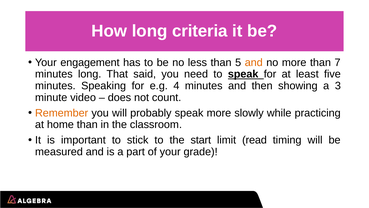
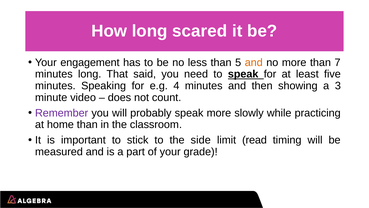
criteria: criteria -> scared
Remember colour: orange -> purple
start: start -> side
